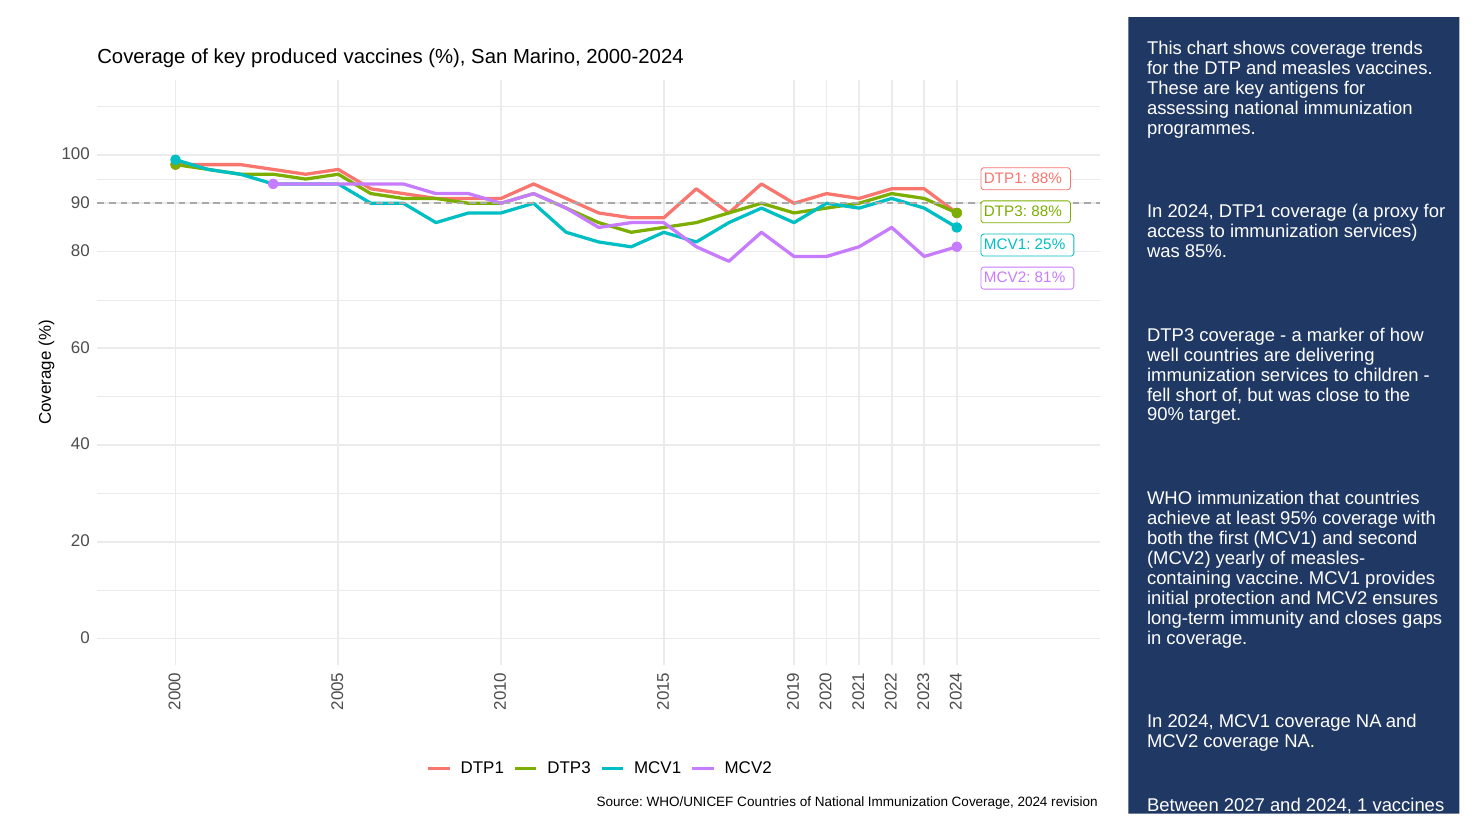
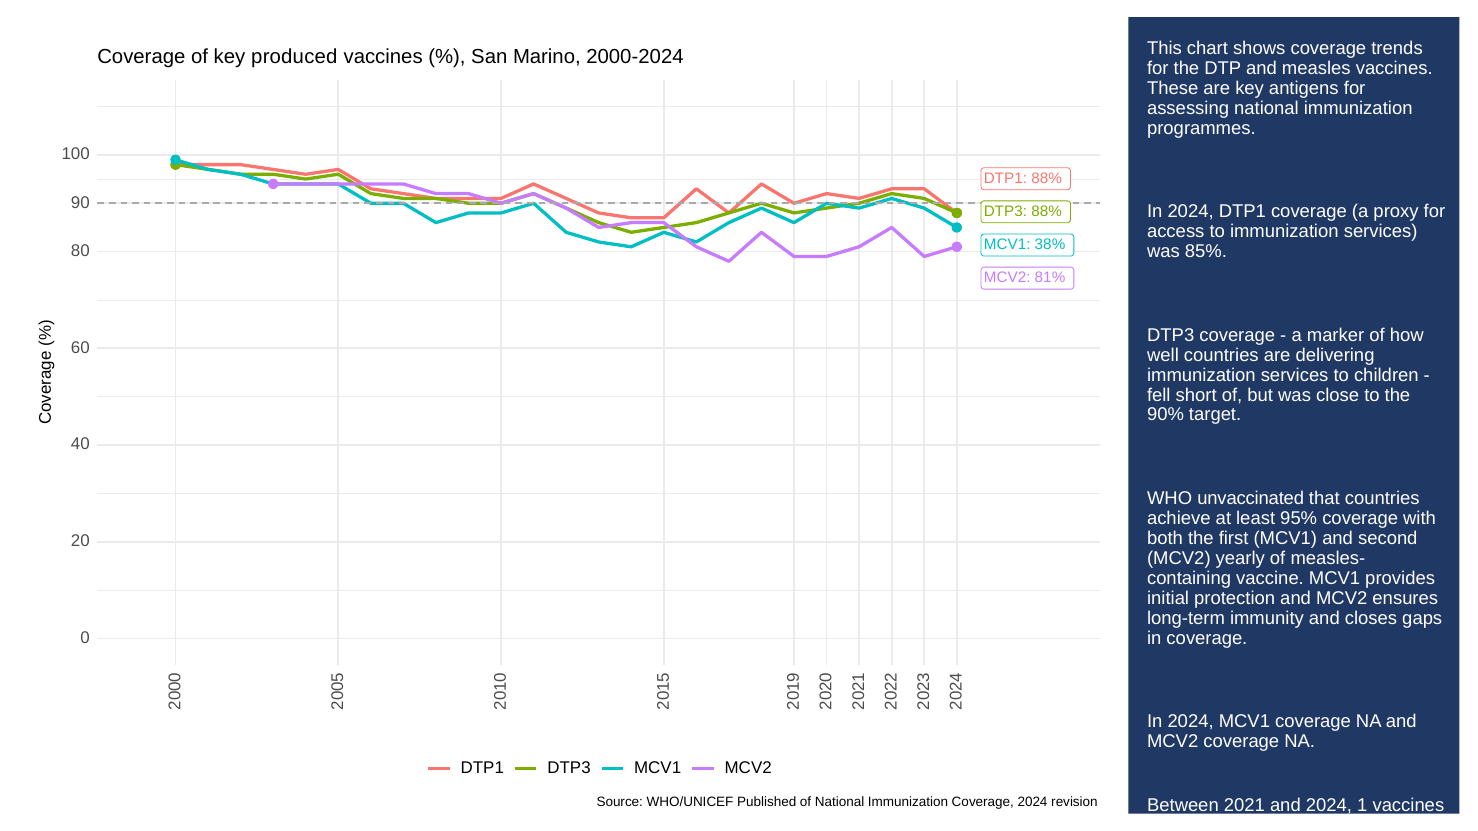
25%: 25% -> 38%
WHO immunization: immunization -> unvaccinated
WHO/UNICEF Countries: Countries -> Published
2027: 2027 -> 2021
